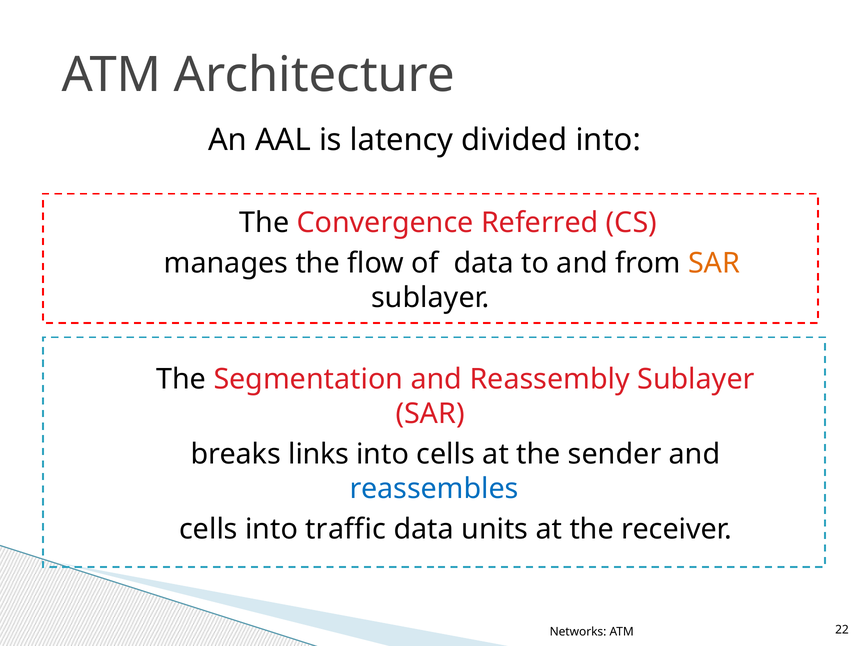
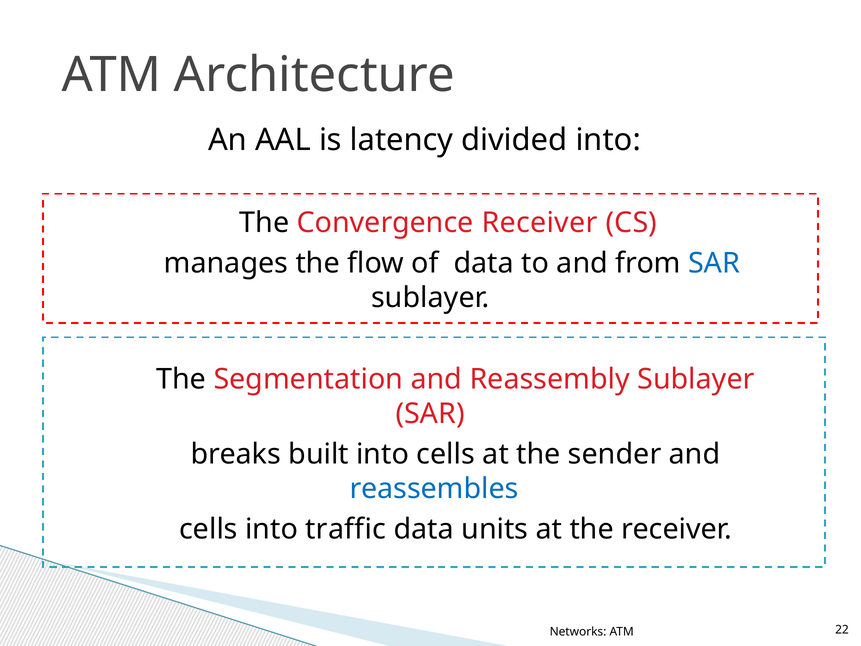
Convergence Referred: Referred -> Receiver
SAR at (714, 263) colour: orange -> blue
links: links -> built
